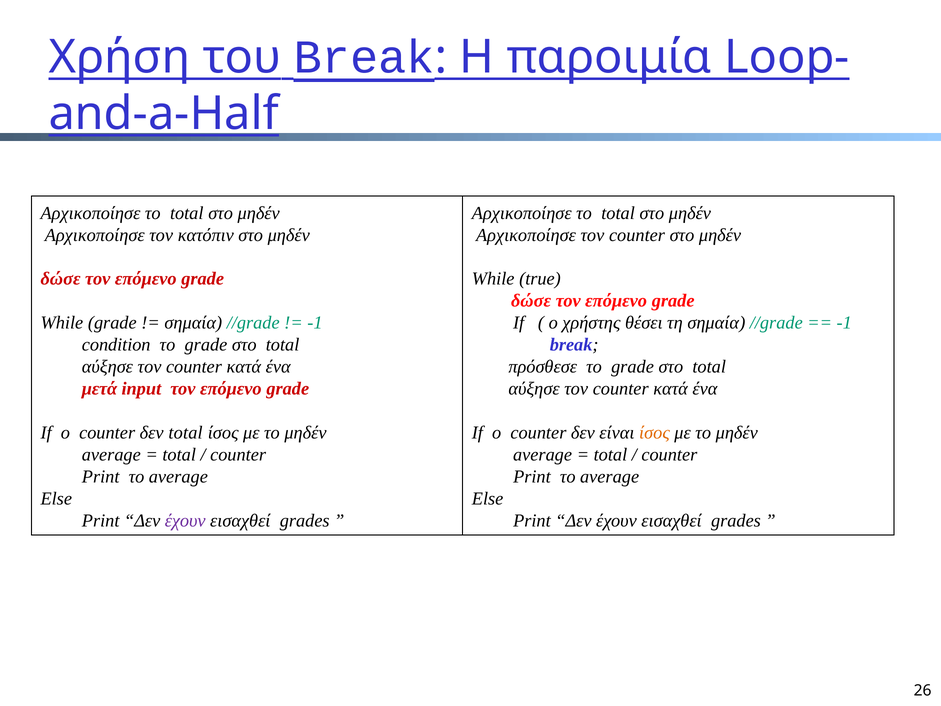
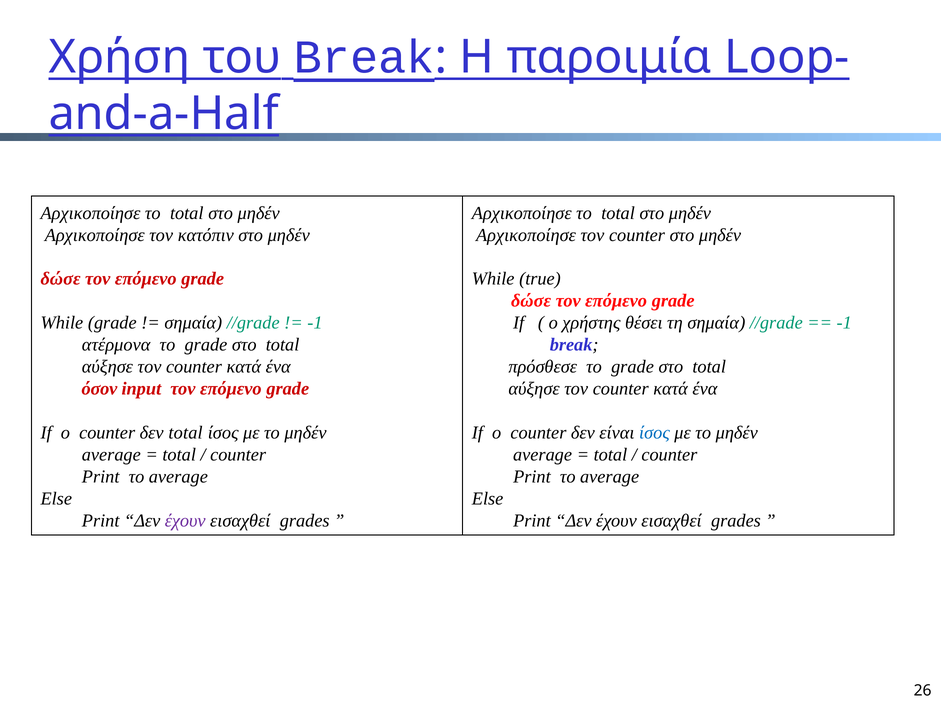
condition: condition -> ατέρμονα
μετά: μετά -> όσον
ίσος at (654, 433) colour: orange -> blue
